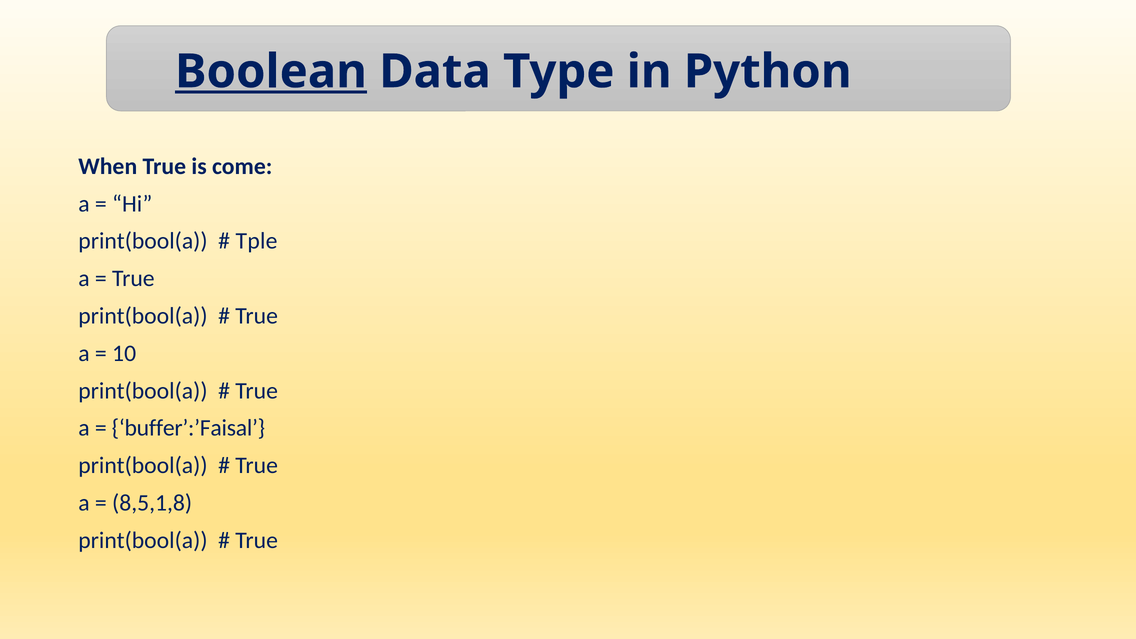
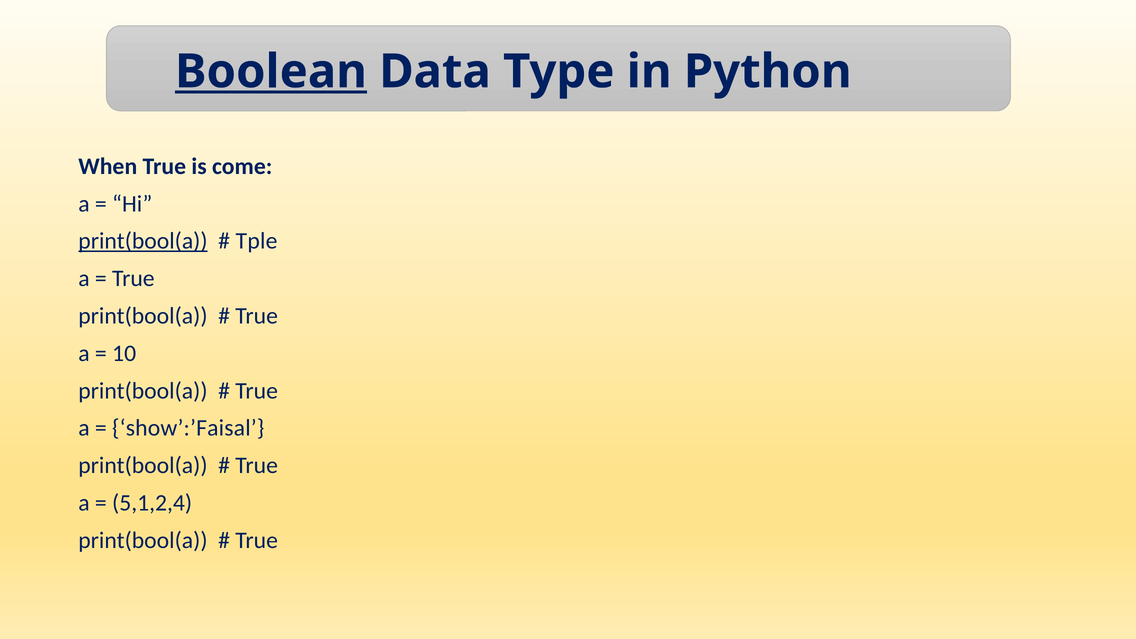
print(bool(a at (143, 241) underline: none -> present
buffer’:’Faisal: buffer’:’Faisal -> show’:’Faisal
8,5,1,8: 8,5,1,8 -> 5,1,2,4
